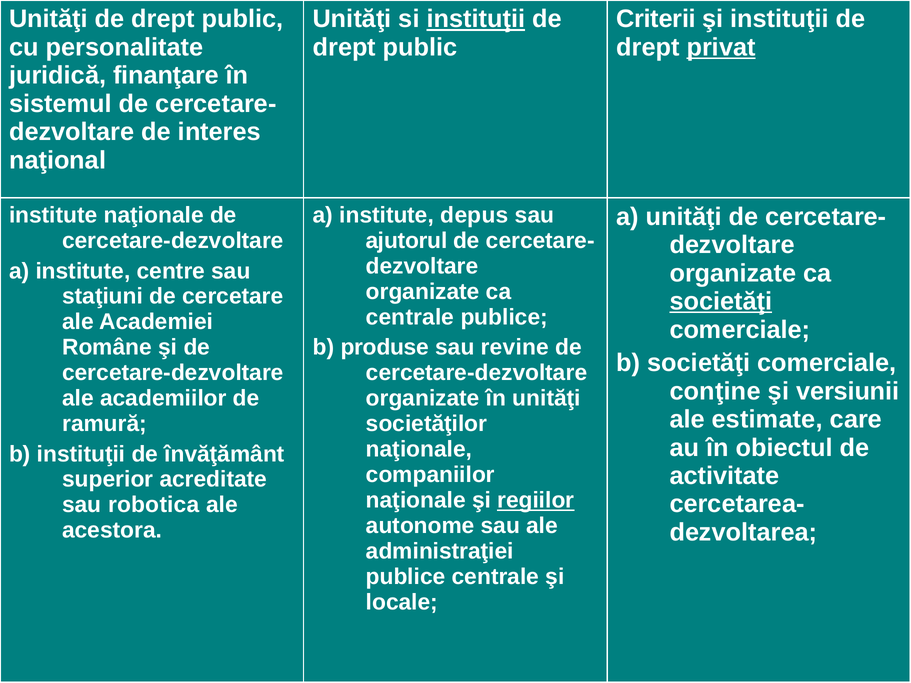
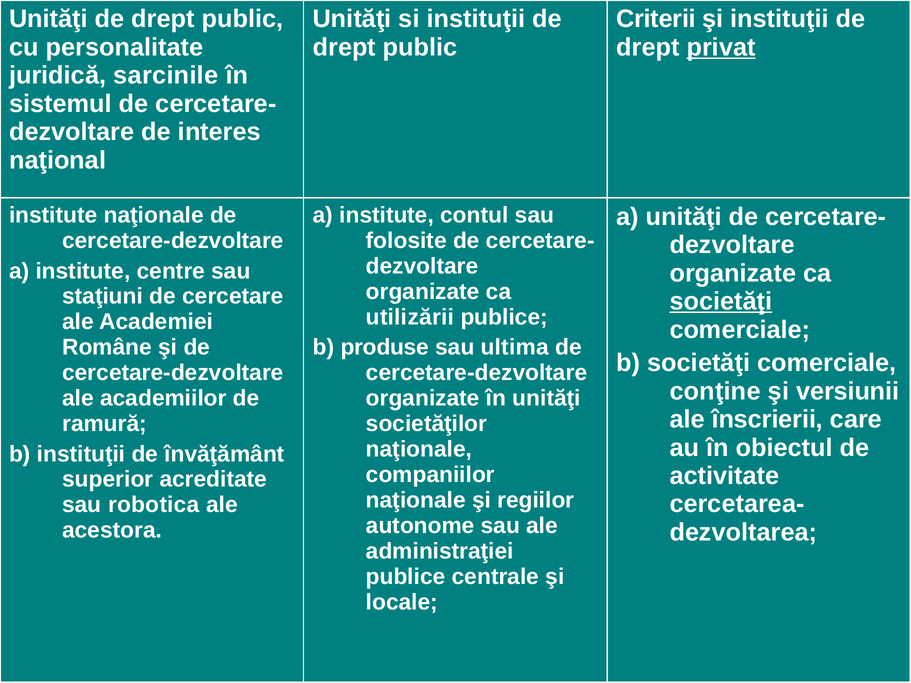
instituţii at (476, 19) underline: present -> none
finanţare: finanţare -> sarcinile
depus: depus -> contul
ajutorul: ajutorul -> folosite
centrale at (410, 318): centrale -> utilizării
revine: revine -> ultima
estimate: estimate -> înscrierii
regiilor underline: present -> none
